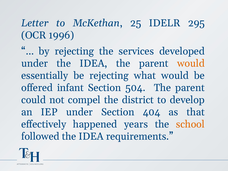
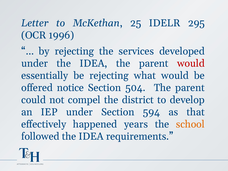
would at (191, 63) colour: orange -> red
infant: infant -> notice
404: 404 -> 594
